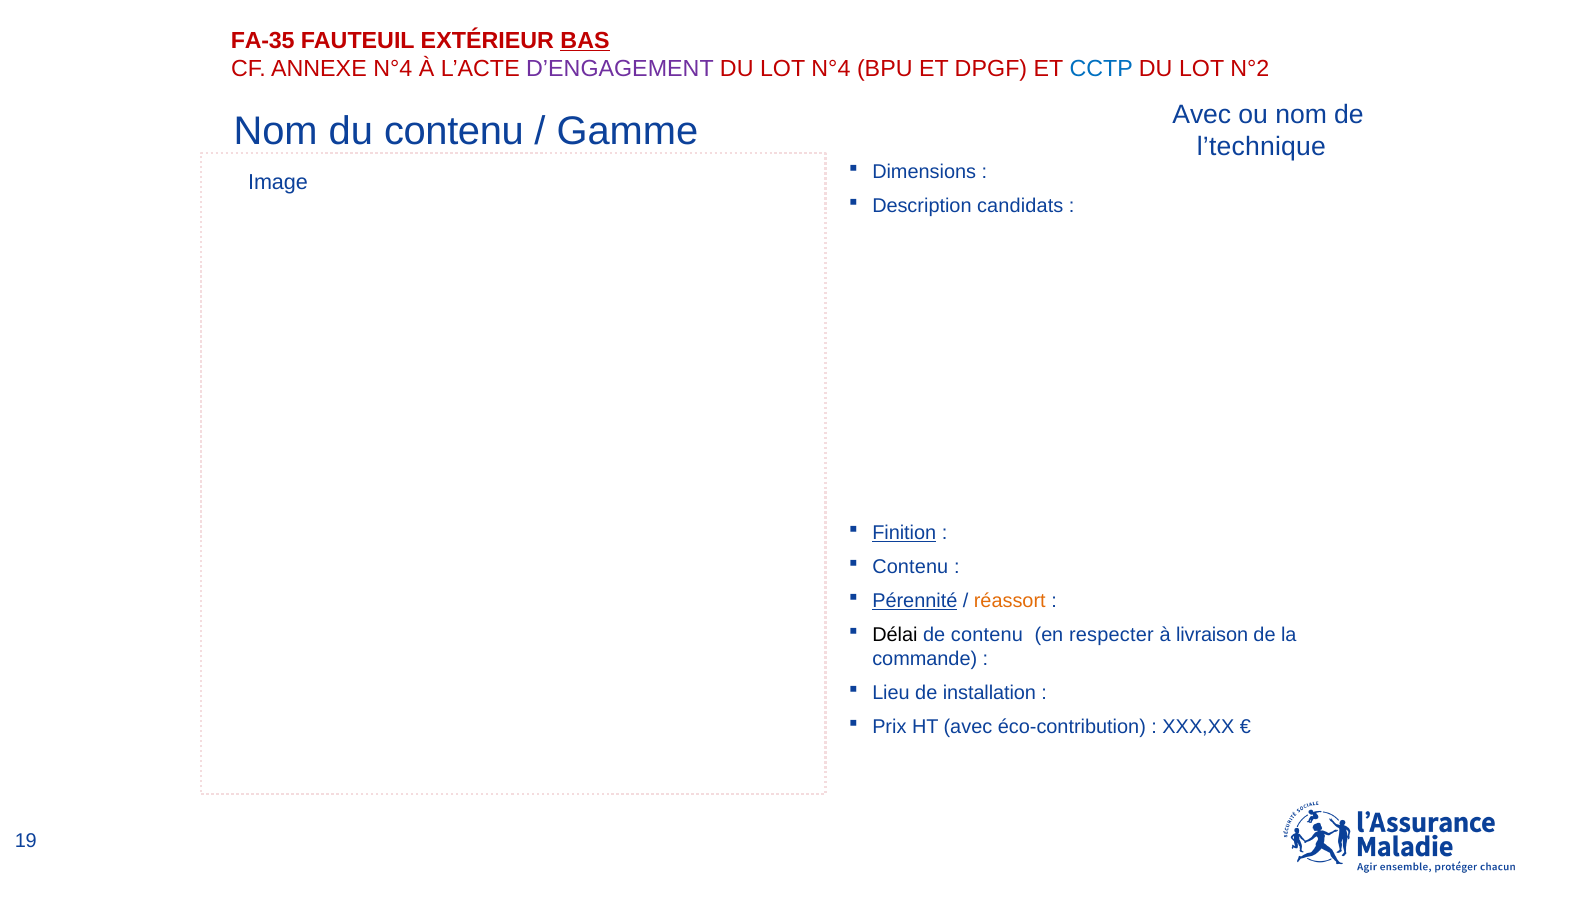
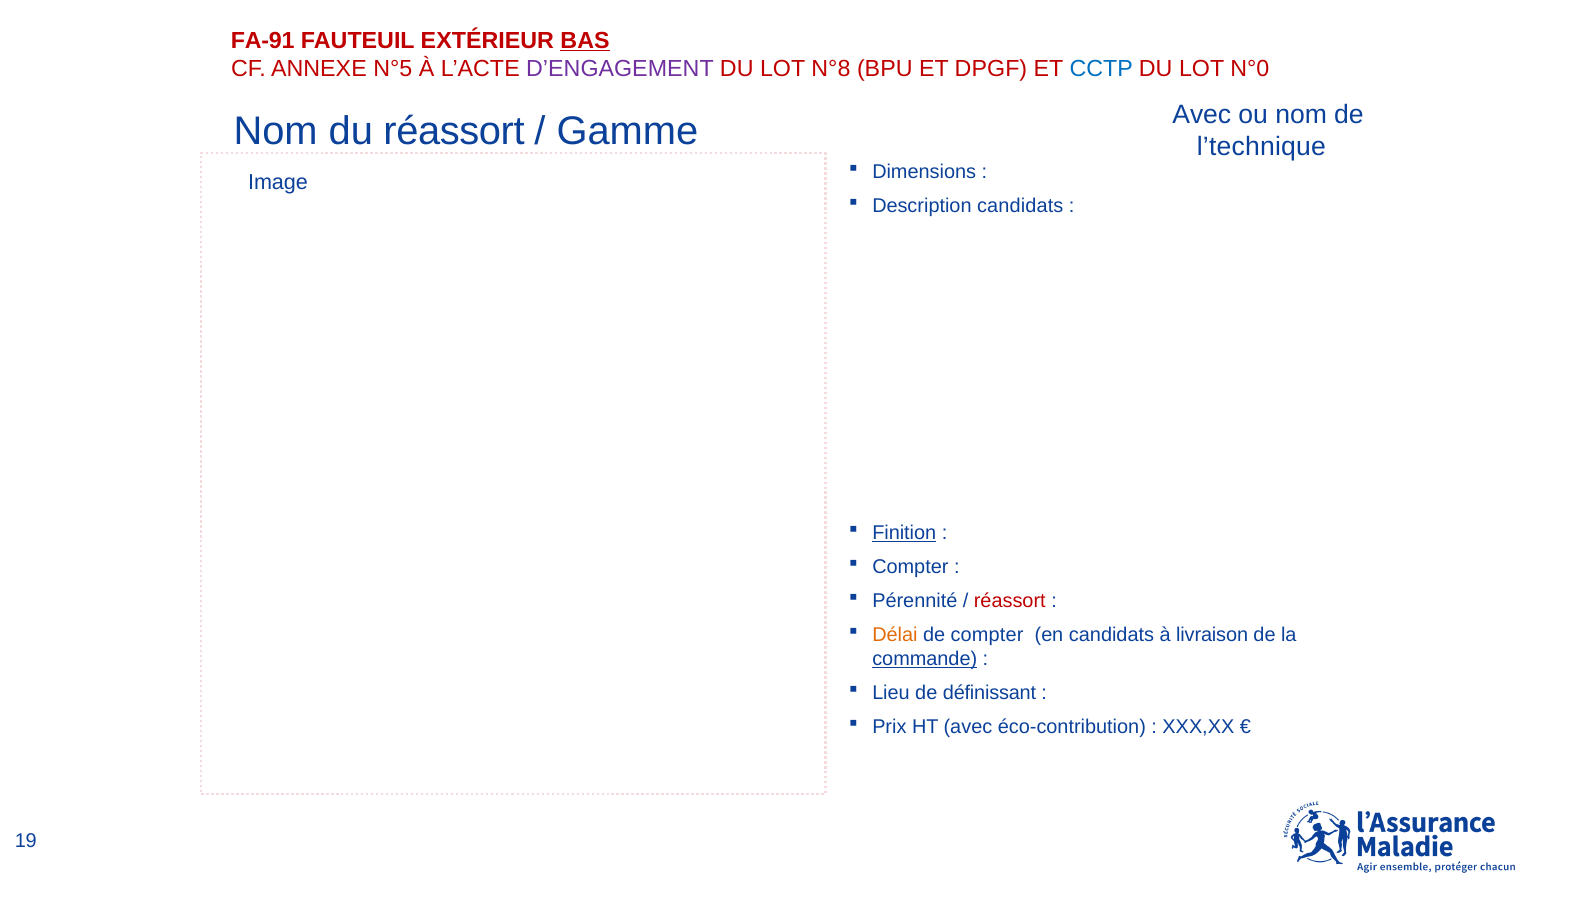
FA-35: FA-35 -> FA-91
ANNEXE N°4: N°4 -> N°5
LOT N°4: N°4 -> N°8
N°2: N°2 -> N°0
du contenu: contenu -> réassort
Contenu at (910, 567): Contenu -> Compter
Pérennité underline: present -> none
réassort at (1010, 601) colour: orange -> red
Délai colour: black -> orange
de contenu: contenu -> compter
en respecter: respecter -> candidats
commande underline: none -> present
installation: installation -> définissant
